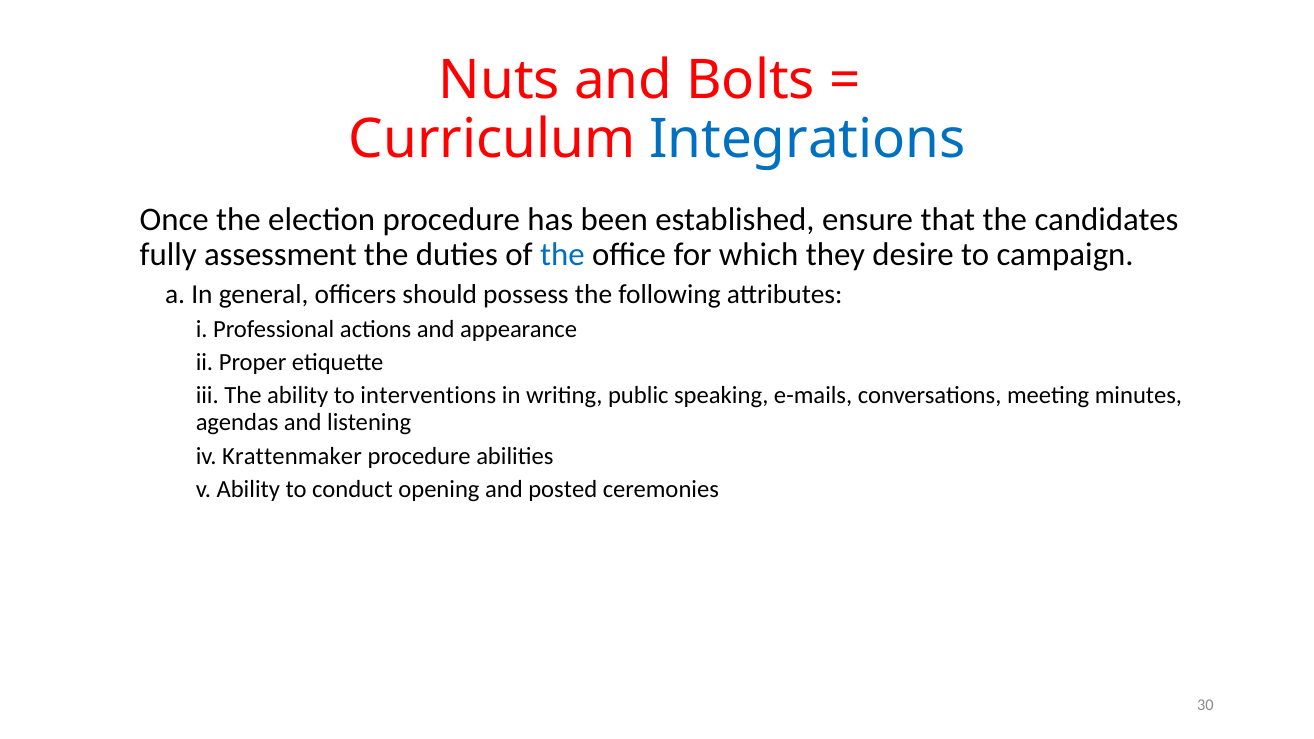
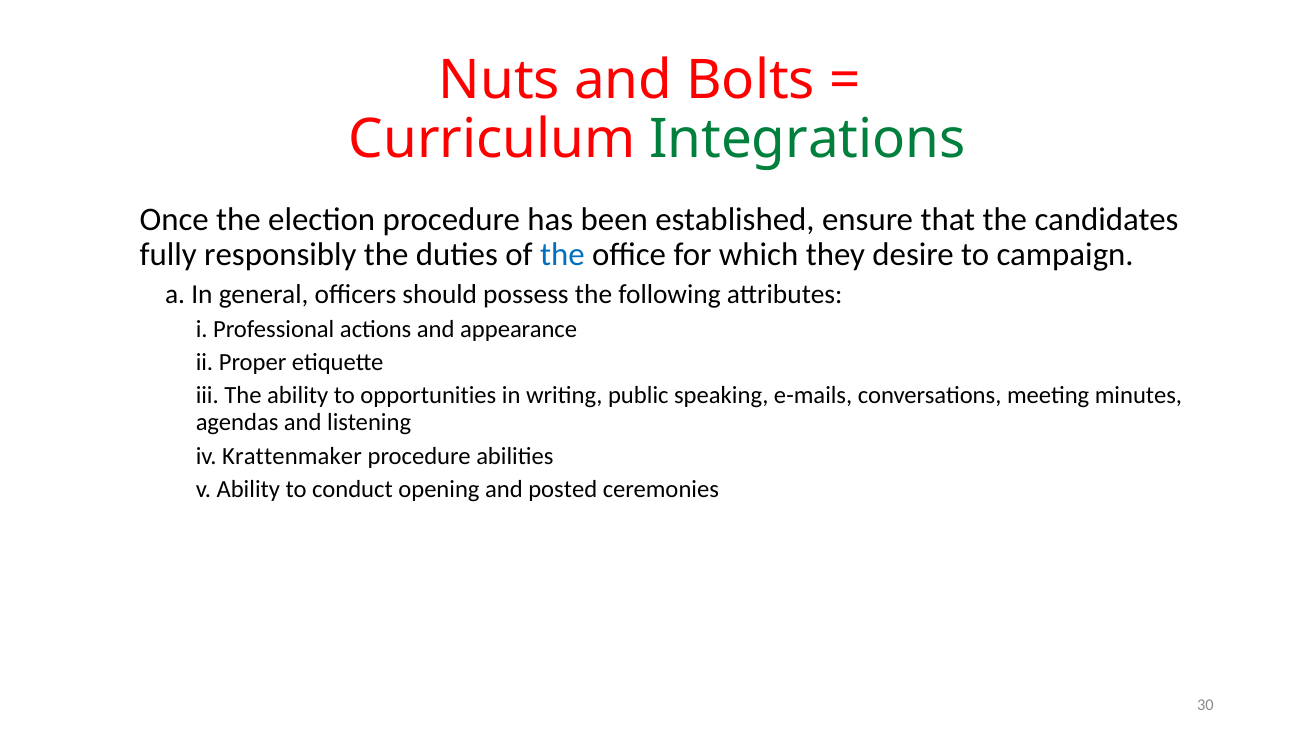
Integrations colour: blue -> green
assessment: assessment -> responsibly
interventions: interventions -> opportunities
